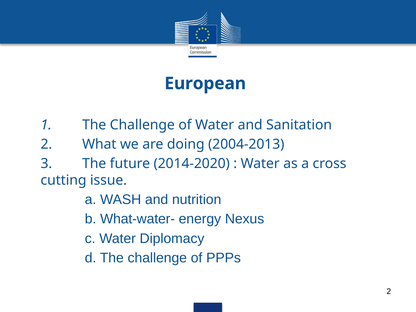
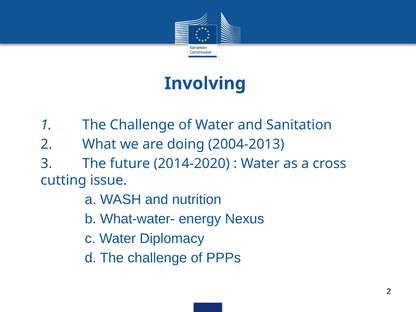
European: European -> Involving
